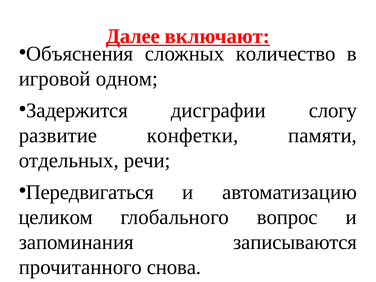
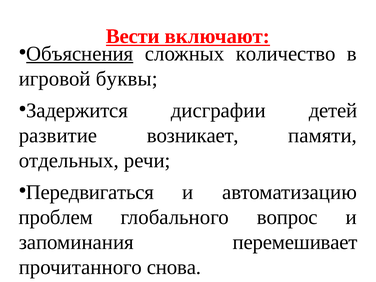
Далее: Далее -> Вести
Объяснения underline: none -> present
одном: одном -> буквы
слогу: слогу -> детей
конфетки: конфетки -> возникает
целиком: целиком -> проблем
записываются: записываются -> перемешивает
